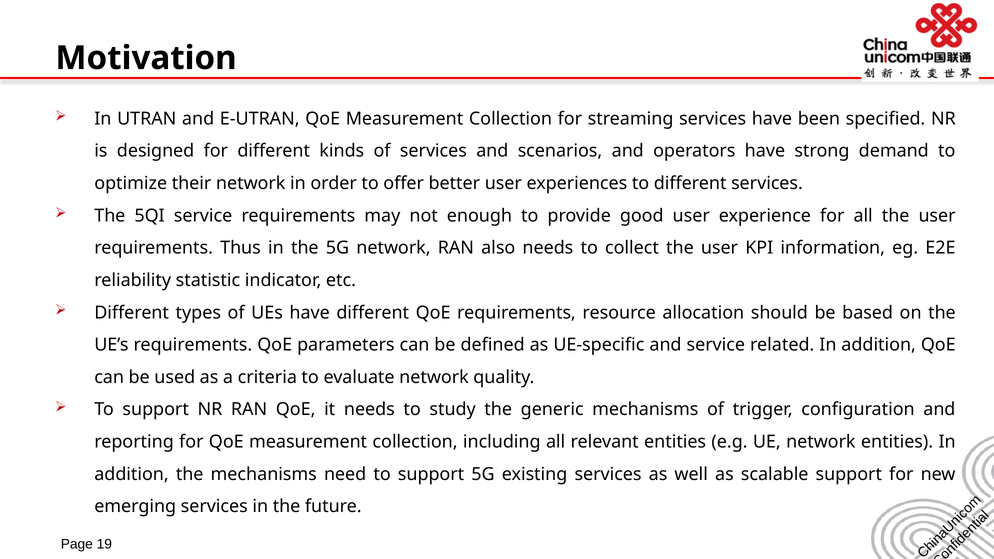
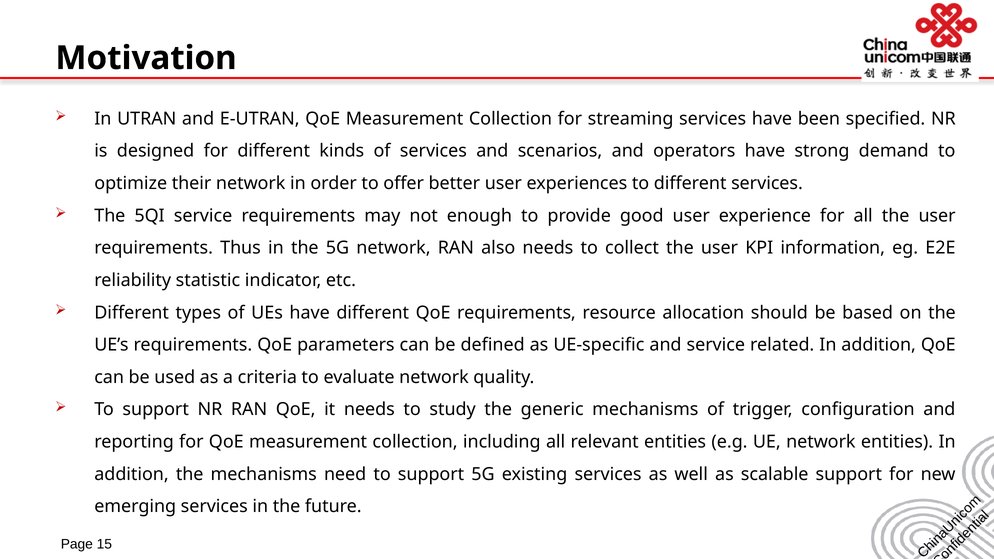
19: 19 -> 15
